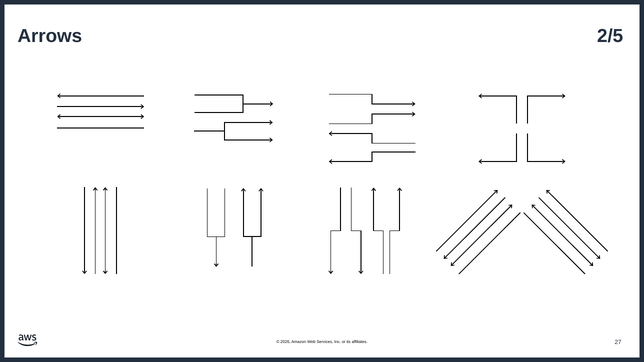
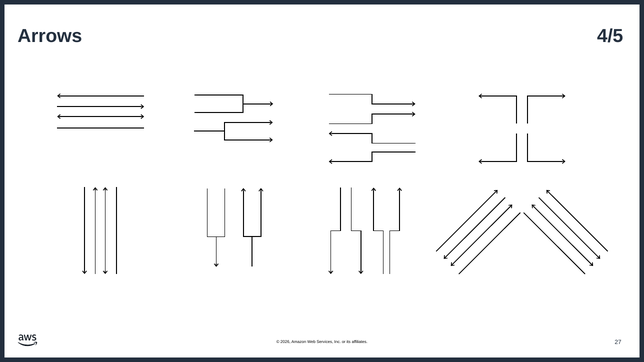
2/5: 2/5 -> 4/5
